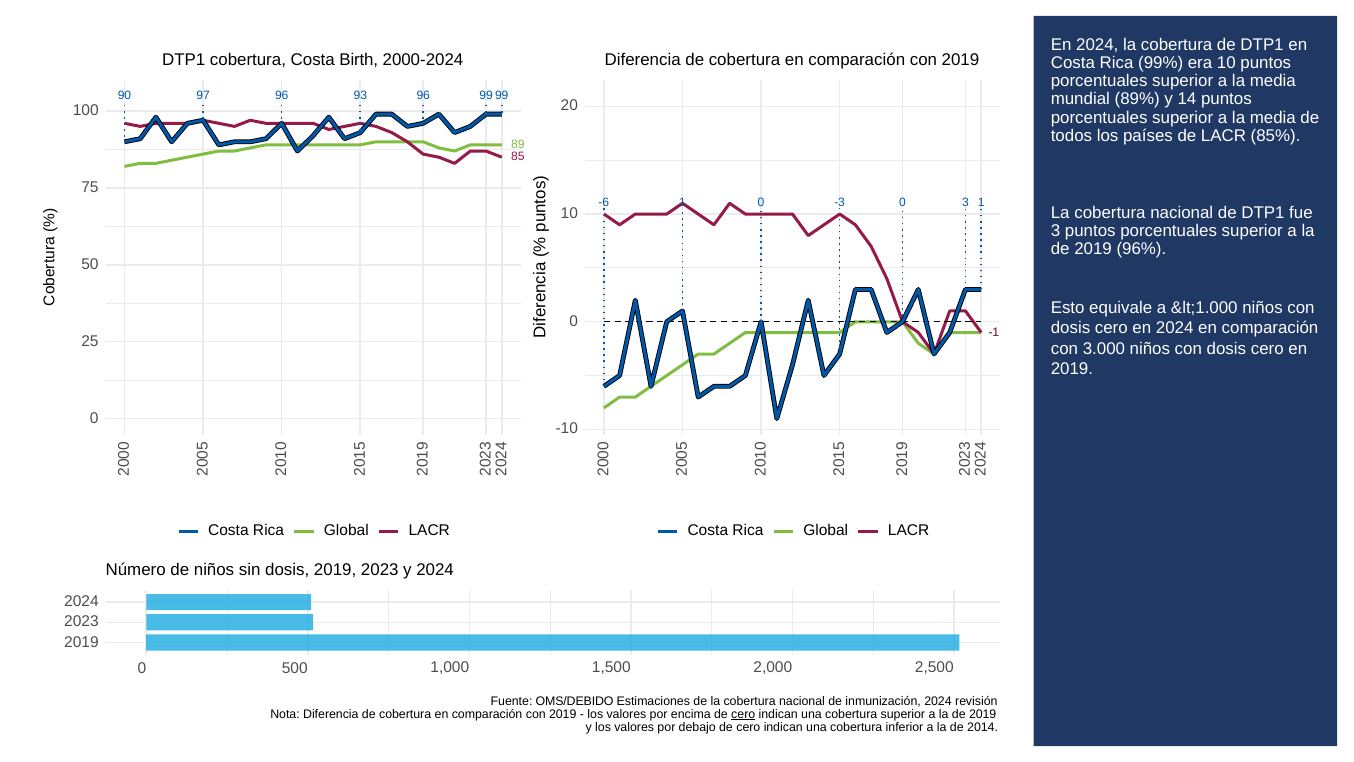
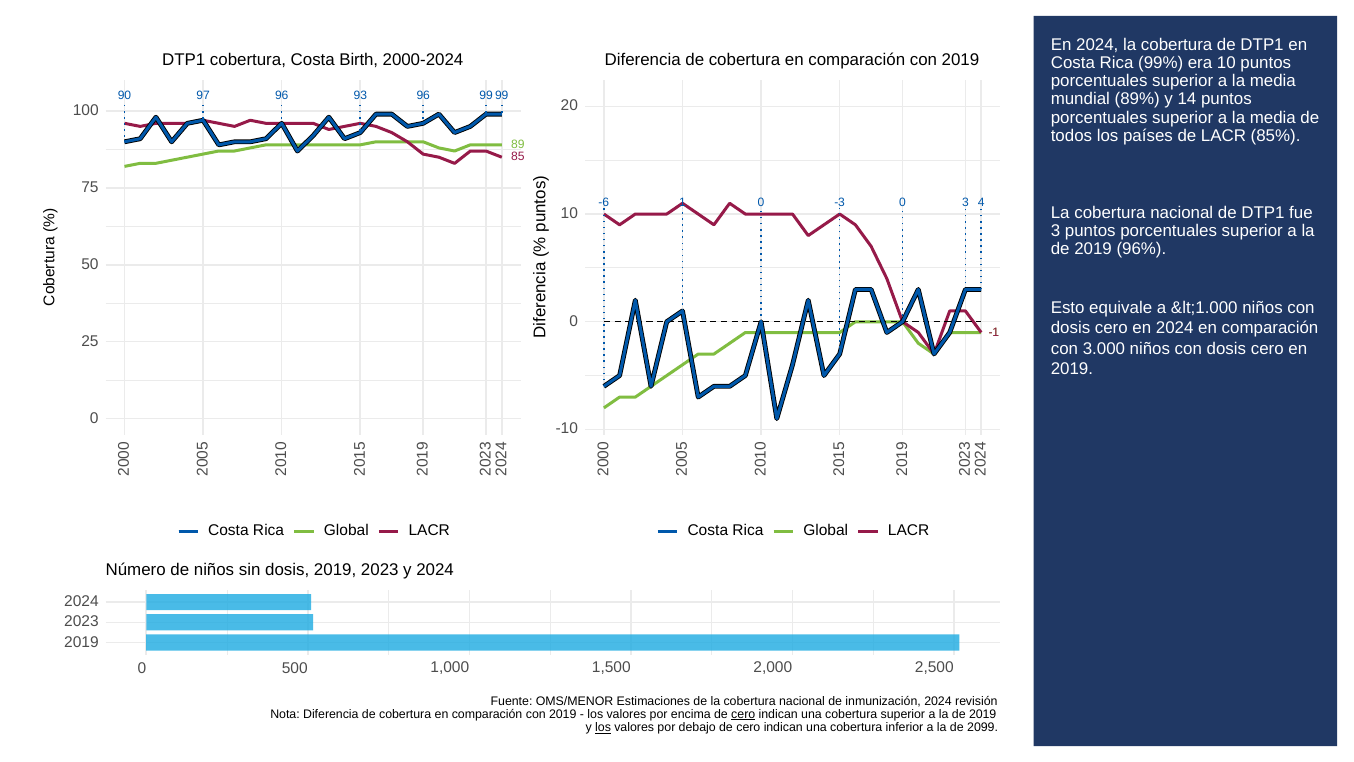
3 1: 1 -> 4
OMS/DEBIDO: OMS/DEBIDO -> OMS/MENOR
los at (603, 727) underline: none -> present
2014: 2014 -> 2099
